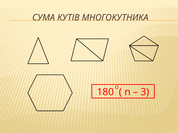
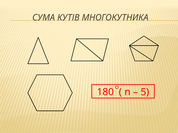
3: 3 -> 5
